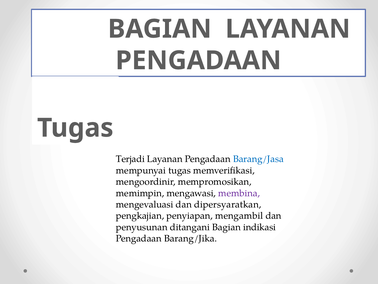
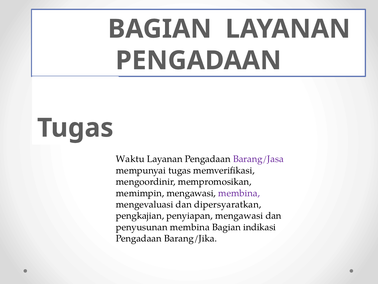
Terjadi: Terjadi -> Waktu
Barang/Jasa colour: blue -> purple
penyiapan mengambil: mengambil -> mengawasi
penyusunan ditangani: ditangani -> membina
